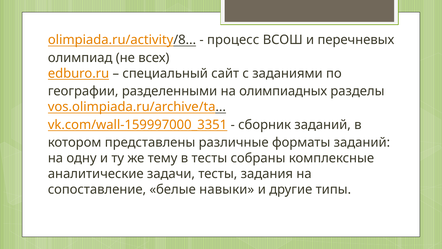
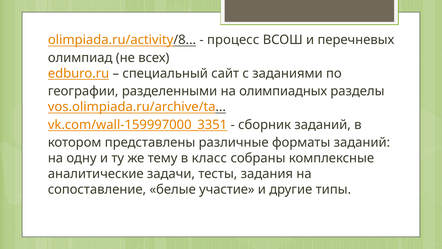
в тесты: тесты -> класс
навыки: навыки -> участие
